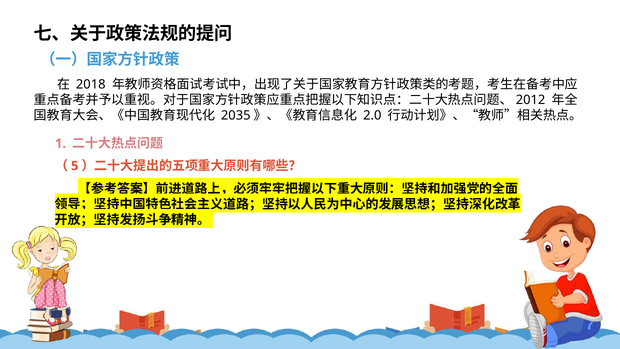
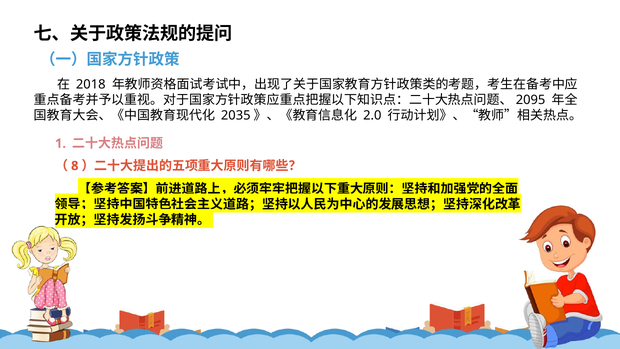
2012: 2012 -> 2095
5: 5 -> 8
